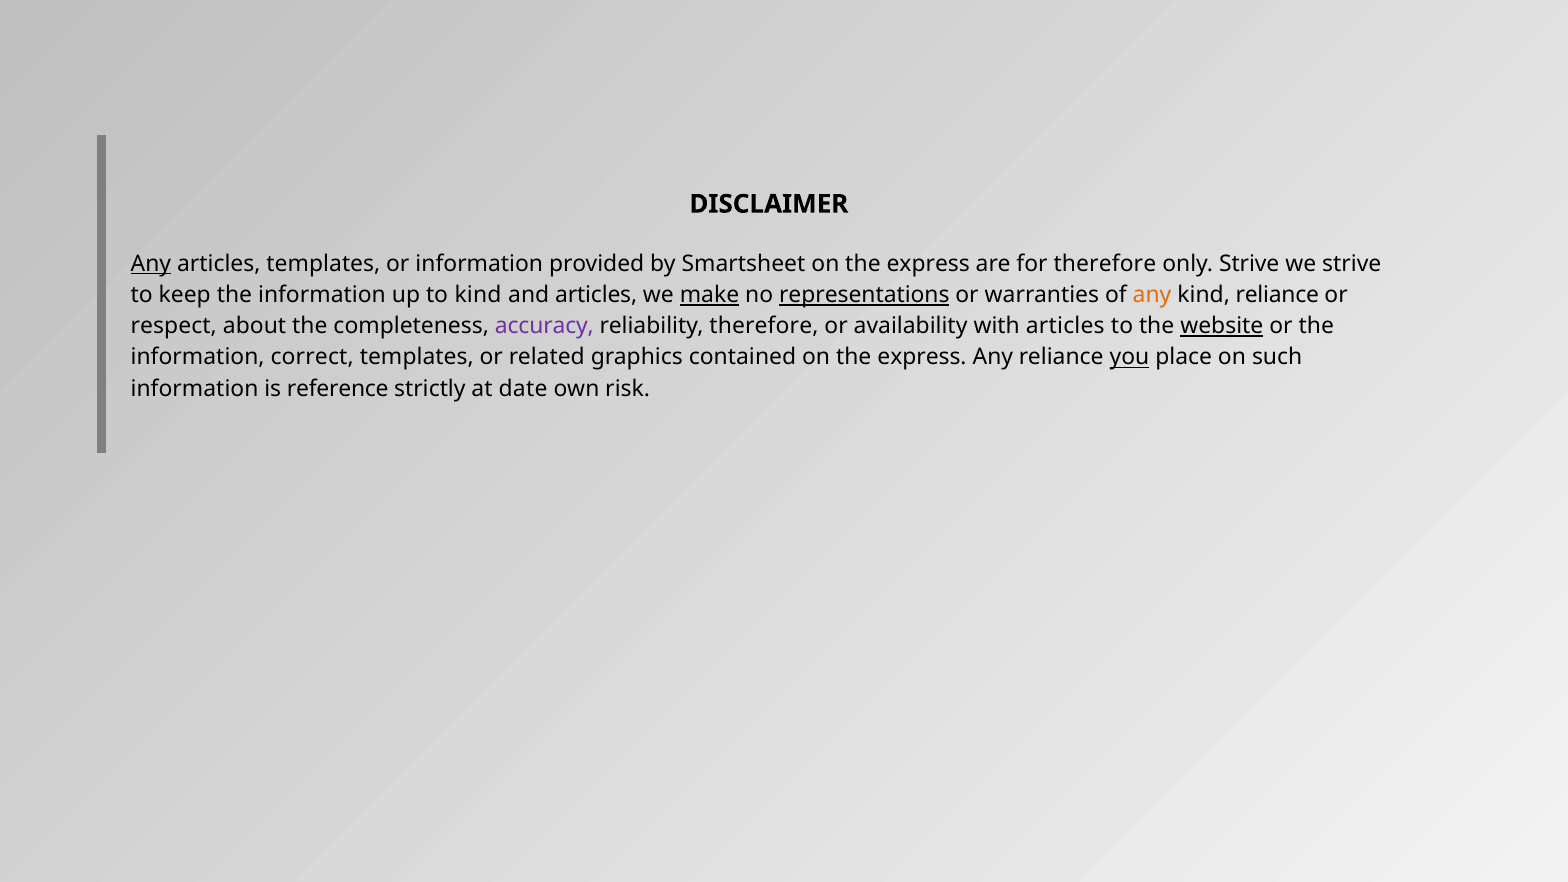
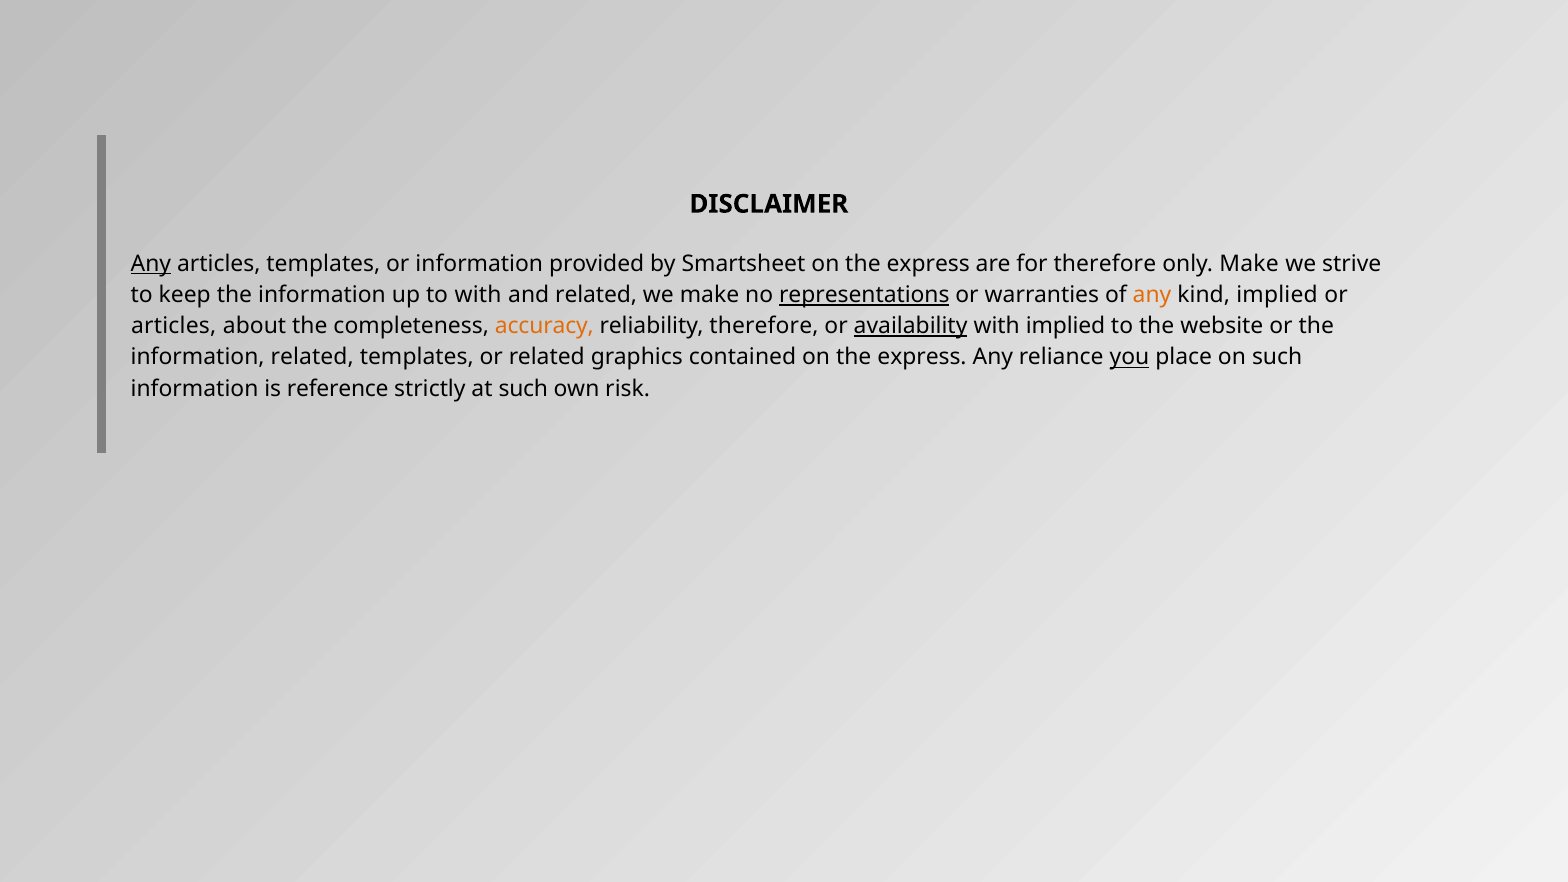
only Strive: Strive -> Make
to kind: kind -> with
and articles: articles -> related
make at (709, 295) underline: present -> none
kind reliance: reliance -> implied
respect at (174, 326): respect -> articles
accuracy colour: purple -> orange
availability underline: none -> present
with articles: articles -> implied
website underline: present -> none
information correct: correct -> related
at date: date -> such
